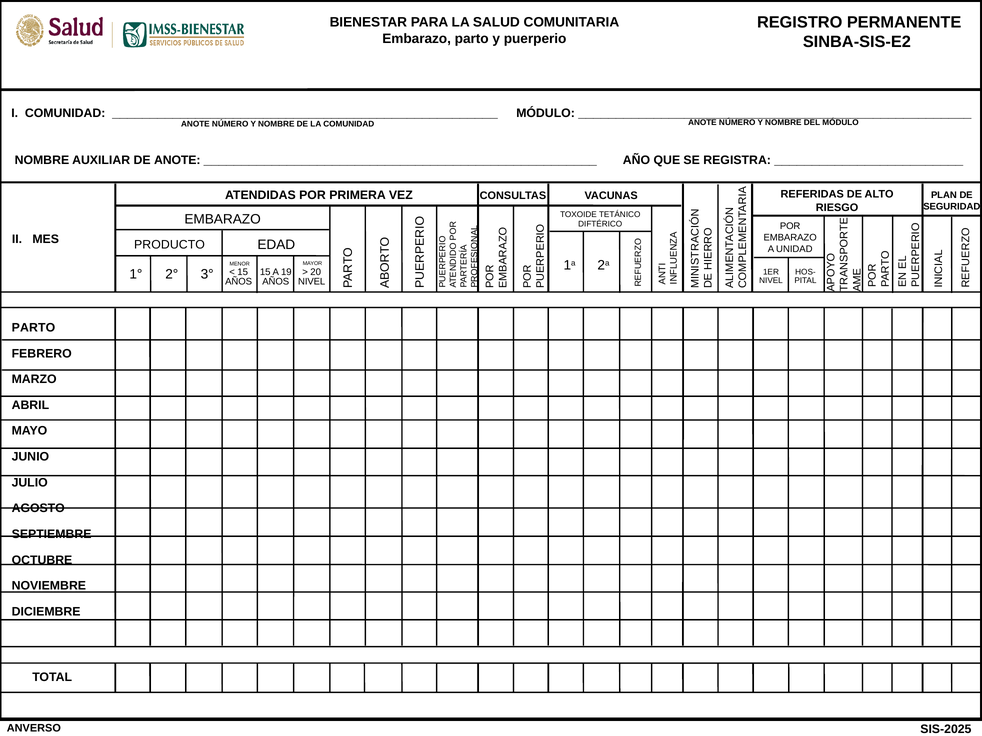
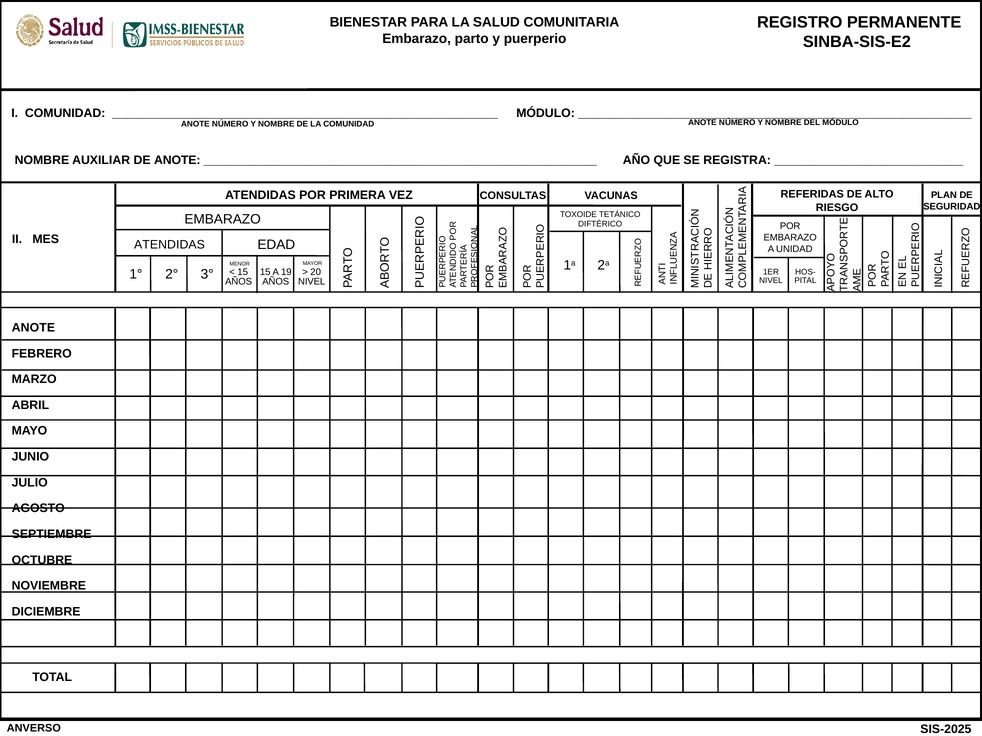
PRODUCTO at (169, 245): PRODUCTO -> ATENDIDAS
PARTO at (33, 328): PARTO -> ANOTE
